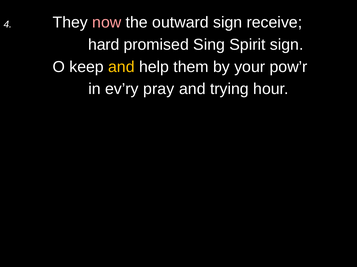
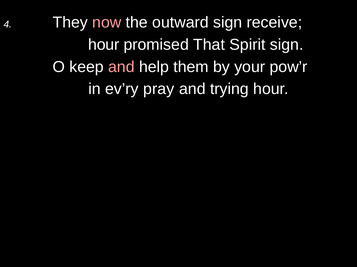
hard at (104, 45): hard -> hour
Sing: Sing -> That
and at (121, 67) colour: yellow -> pink
